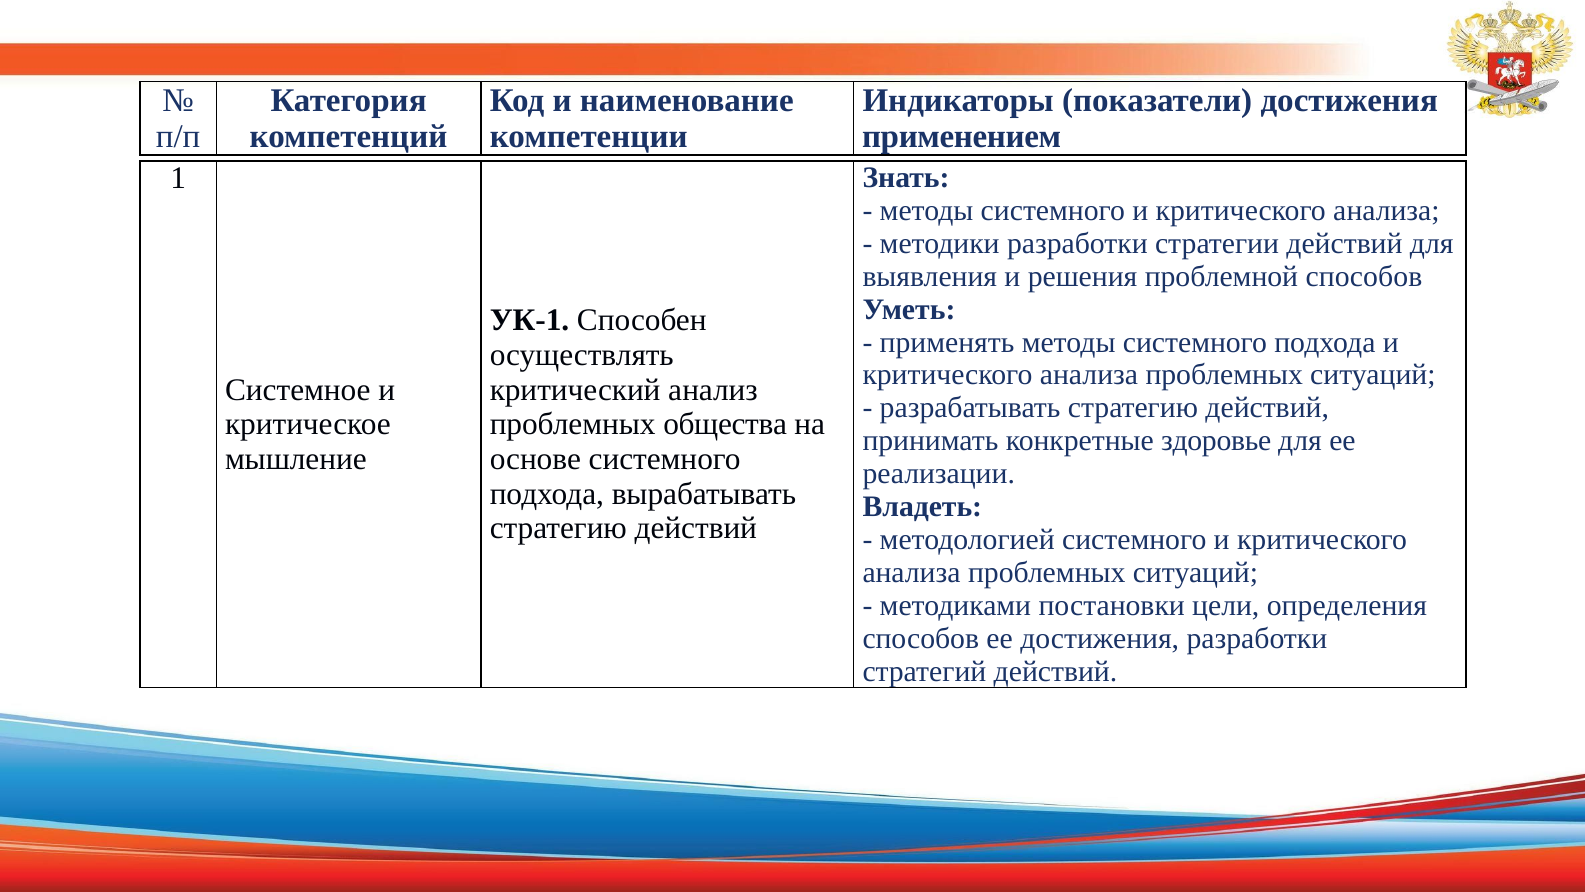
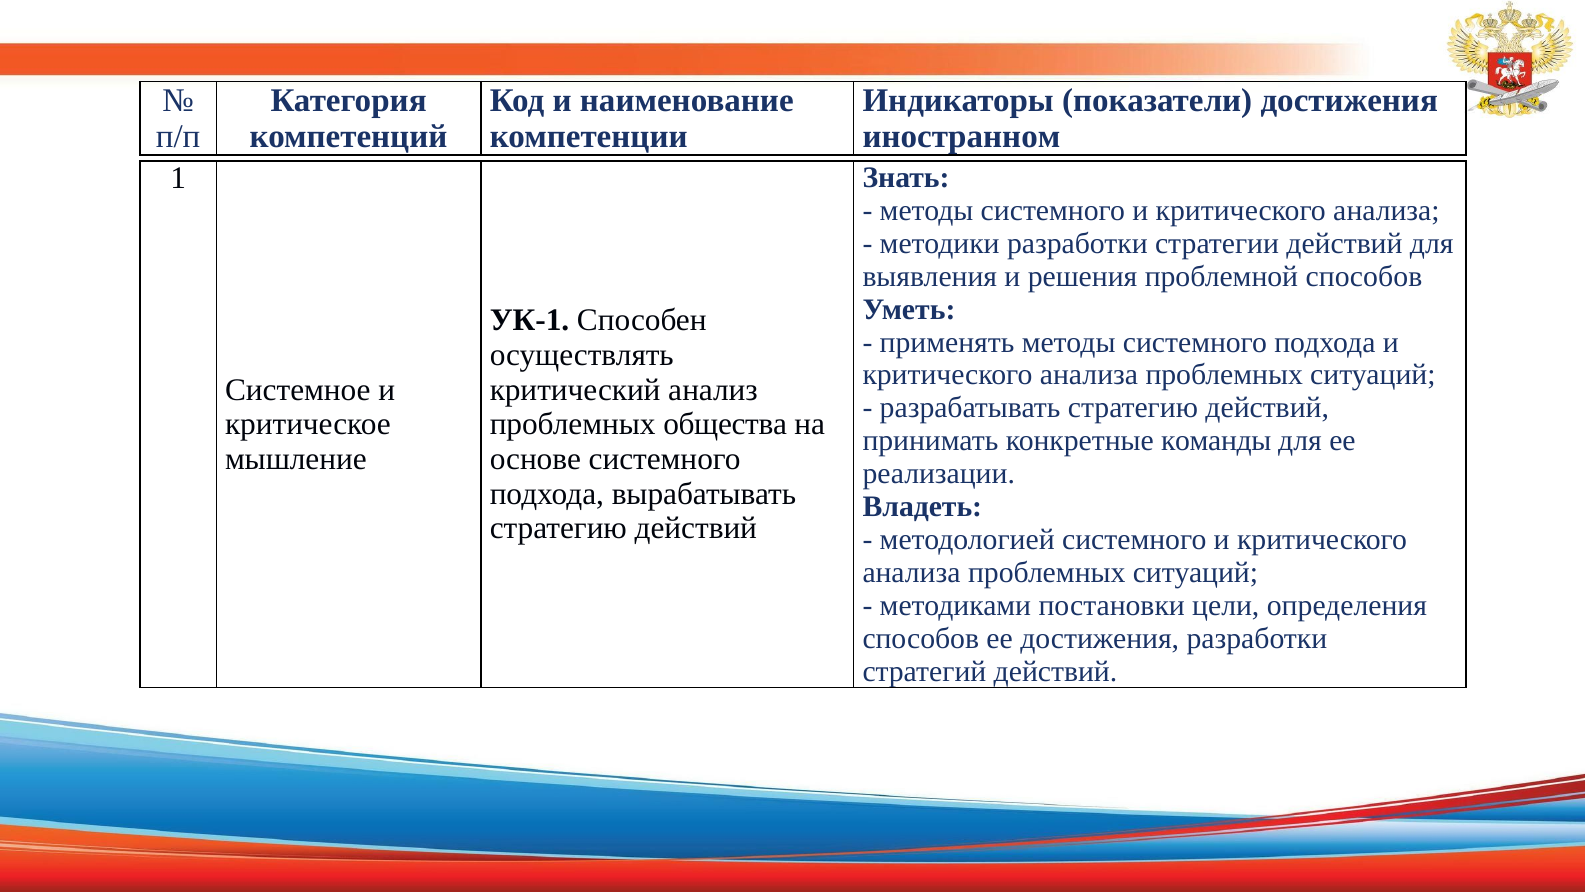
применением: применением -> иностранном
здоровье: здоровье -> команды
